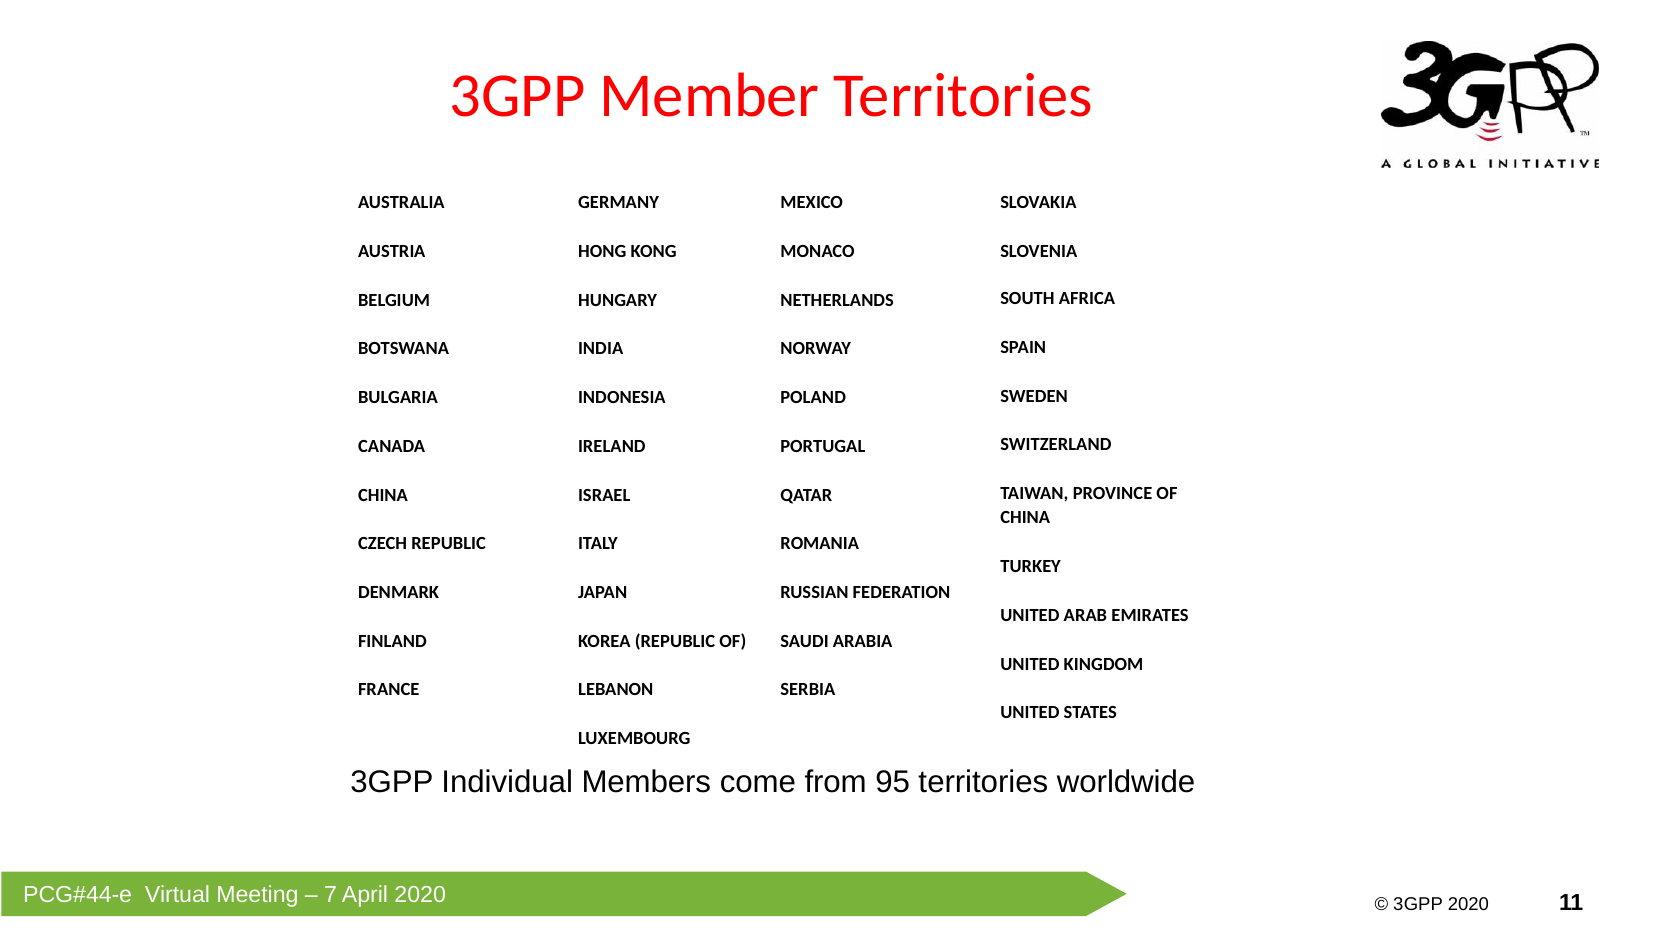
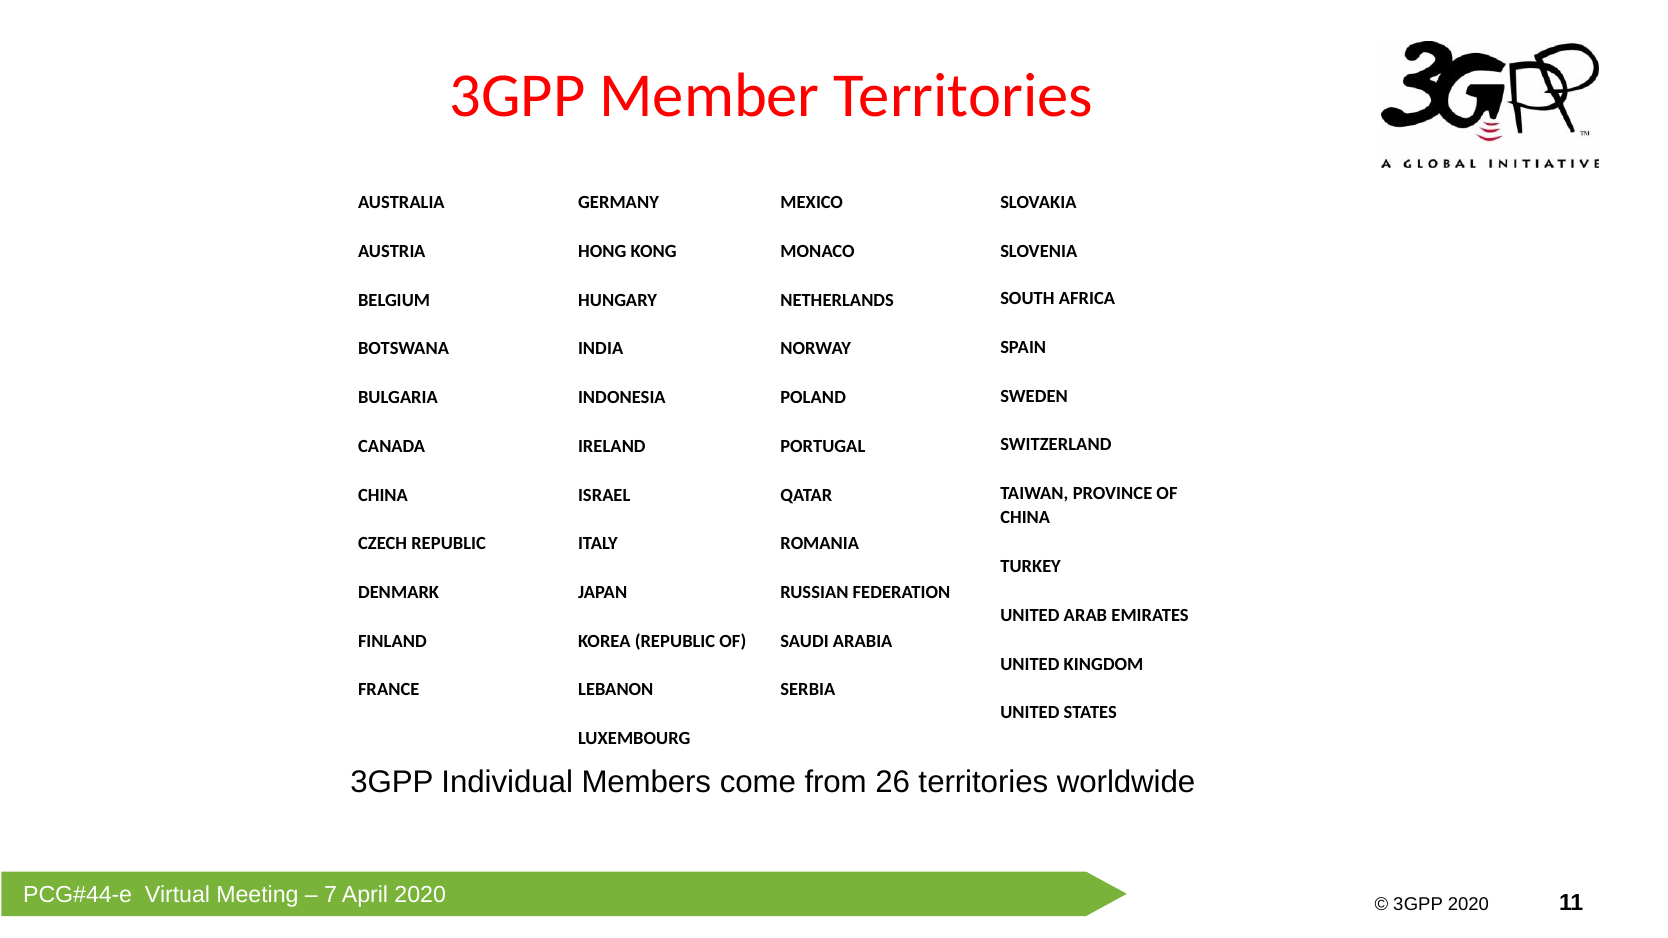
95: 95 -> 26
